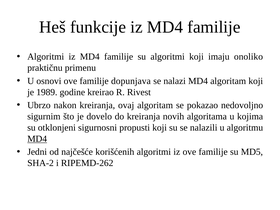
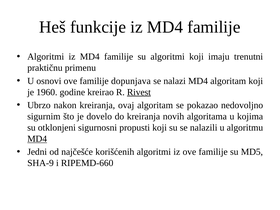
onoliko: onoliko -> trenutni
1989: 1989 -> 1960
Rivest underline: none -> present
SHA-2: SHA-2 -> SHA-9
RIPEMD-262: RIPEMD-262 -> RIPEMD-660
